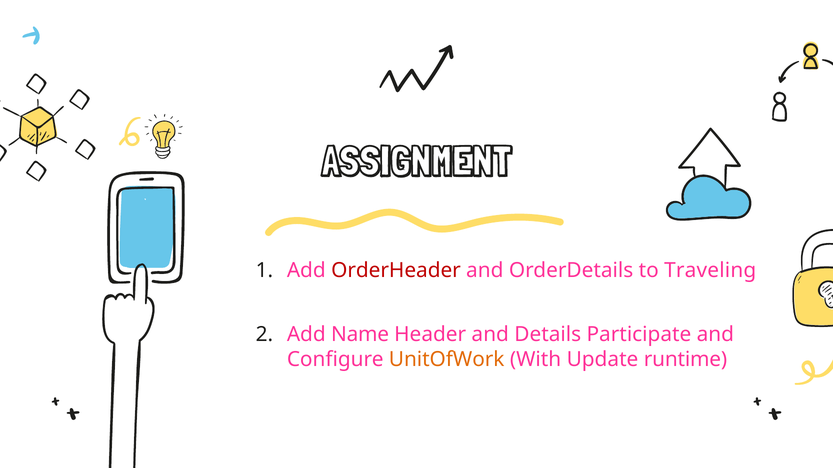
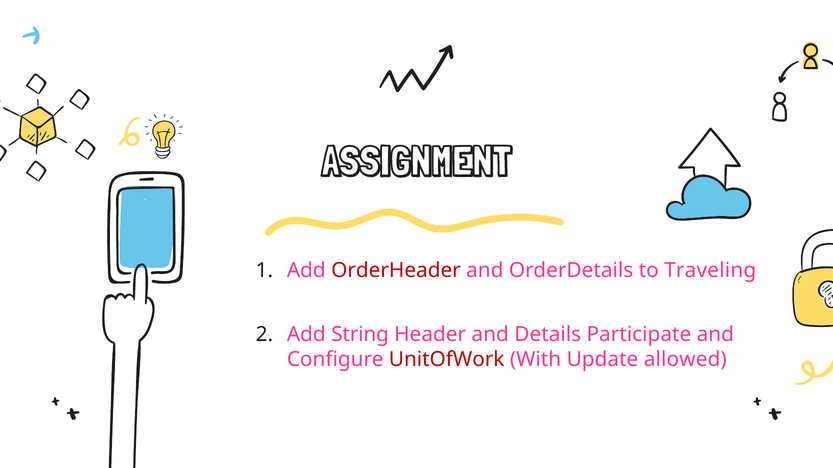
Name: Name -> String
UnitOfWork colour: orange -> red
runtime: runtime -> allowed
